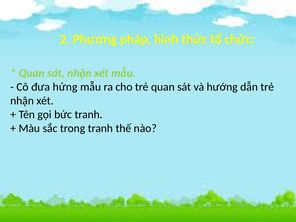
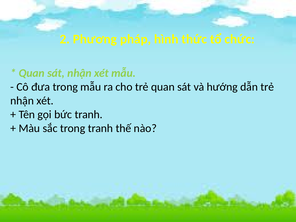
đưa hứng: hứng -> trong
